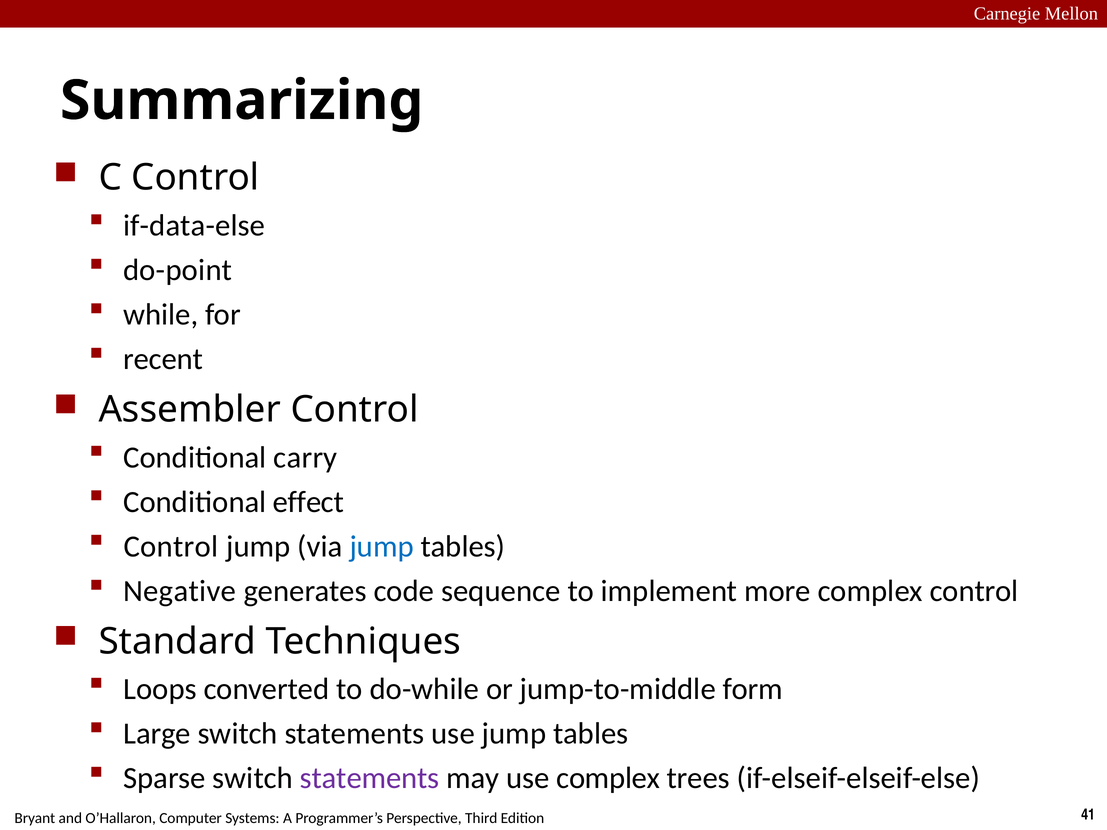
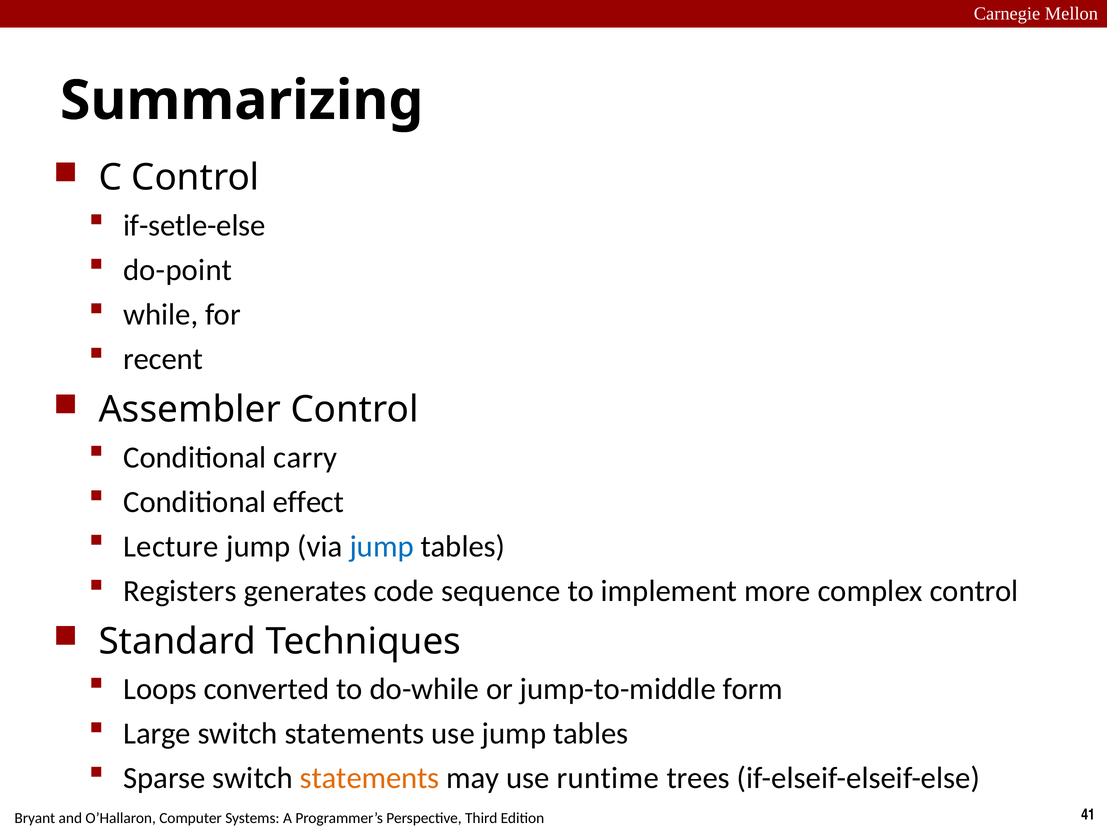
if-data-else: if-data-else -> if-setle-else
Control at (171, 547): Control -> Lecture
Negative: Negative -> Registers
statements at (370, 779) colour: purple -> orange
use complex: complex -> runtime
